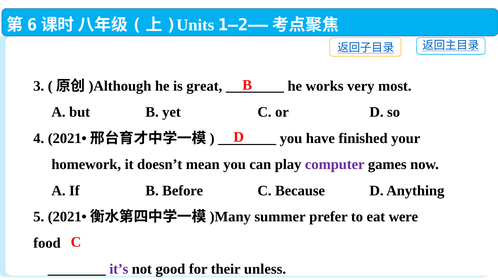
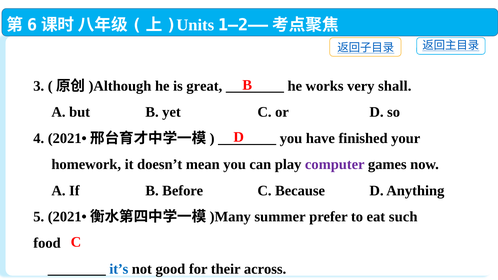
most: most -> shall
were: were -> such
it’s colour: purple -> blue
their unless: unless -> across
